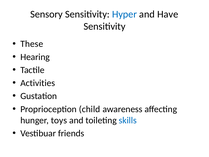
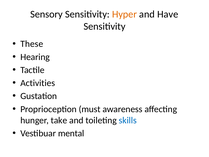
Hyper colour: blue -> orange
child: child -> must
toys: toys -> take
friends: friends -> mental
